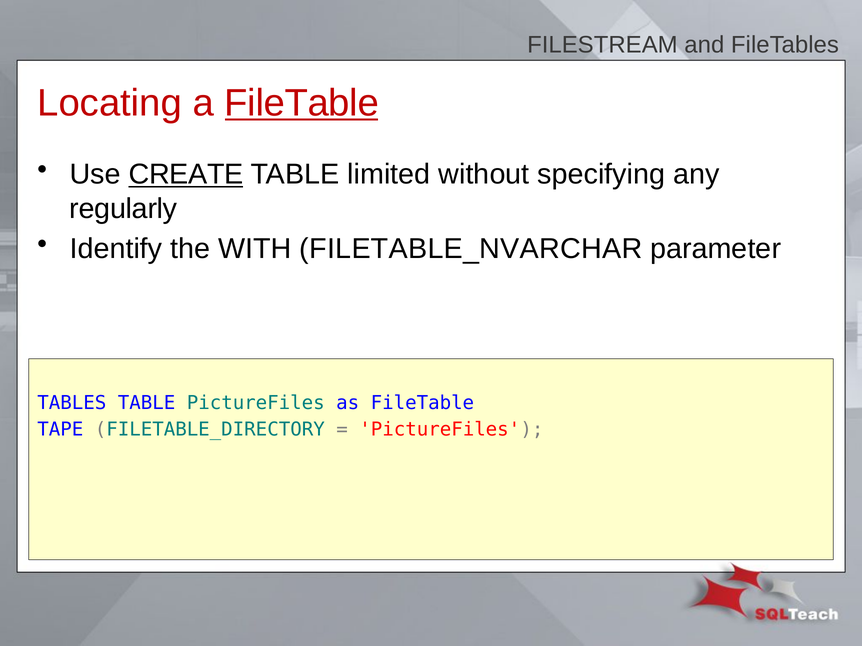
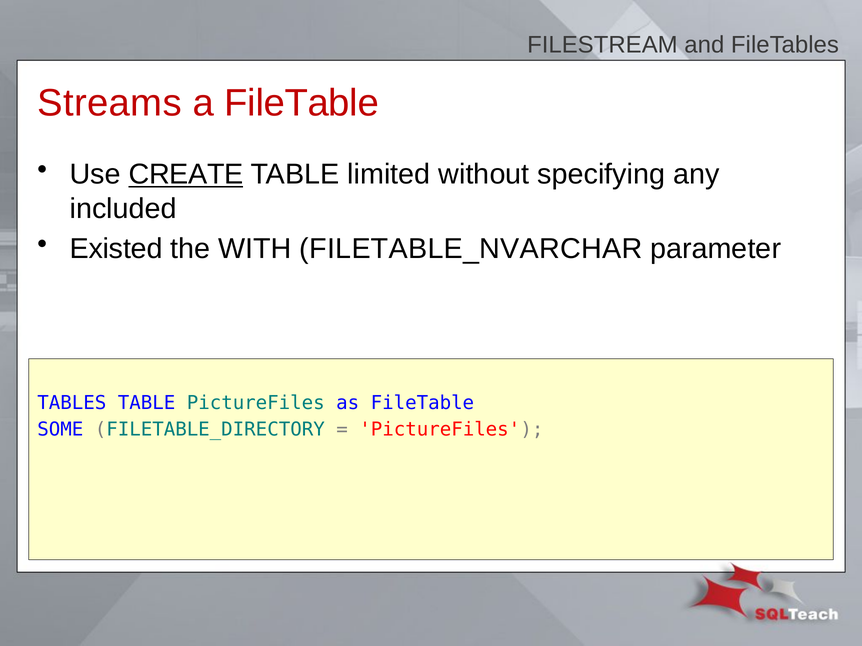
Locating: Locating -> Streams
FileTable at (302, 103) underline: present -> none
regularly: regularly -> included
Identify: Identify -> Existed
TAPE: TAPE -> SOME
